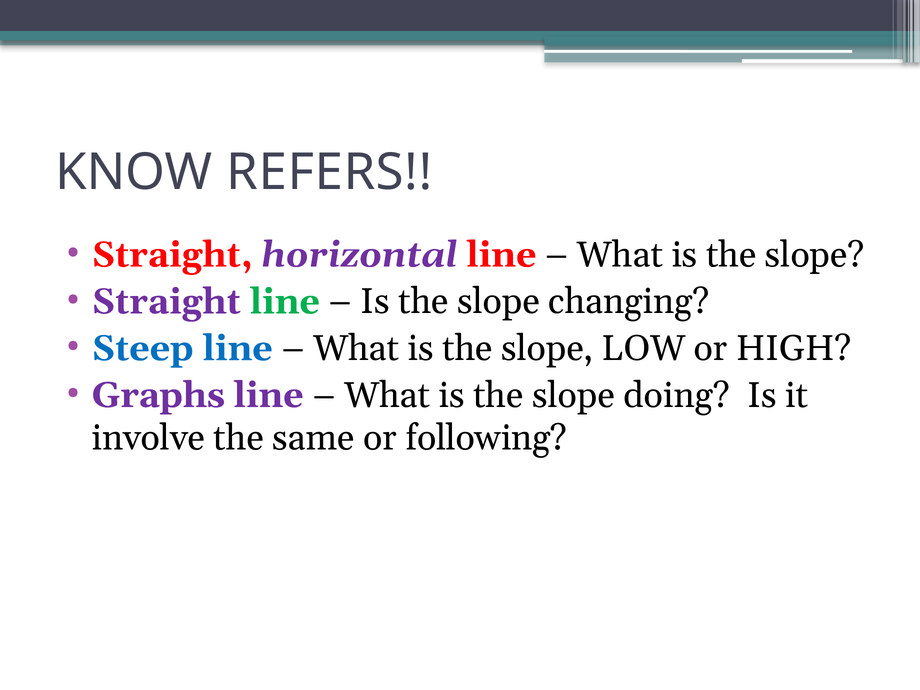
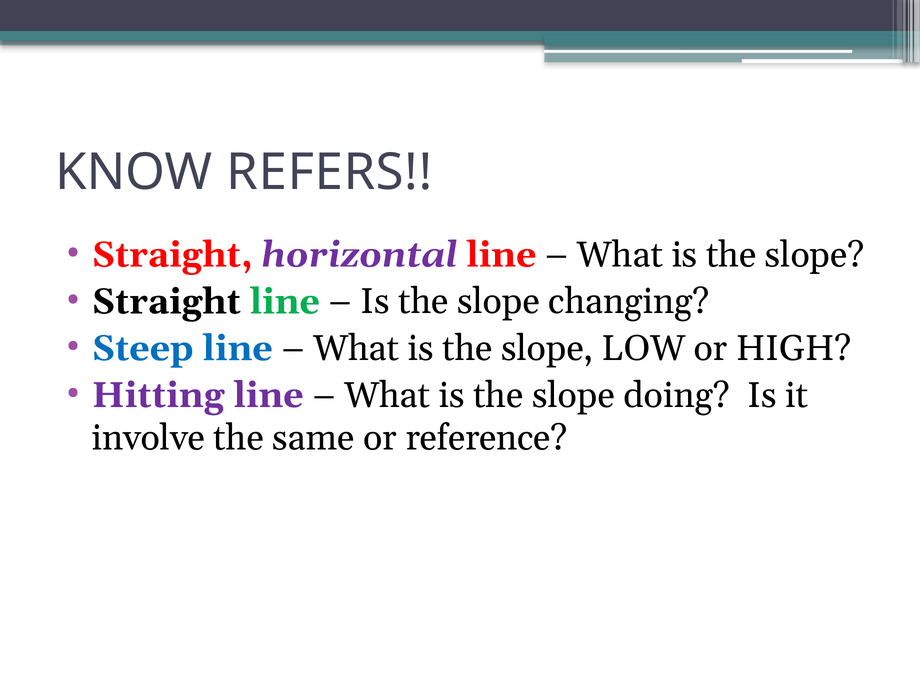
Straight at (166, 302) colour: purple -> black
Graphs: Graphs -> Hitting
following: following -> reference
